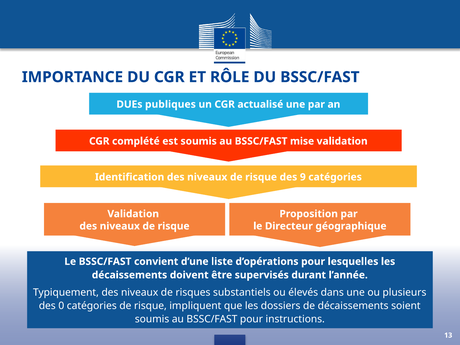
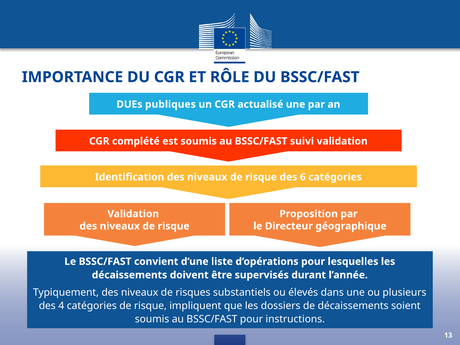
mise: mise -> suivi
9: 9 -> 6
0: 0 -> 4
